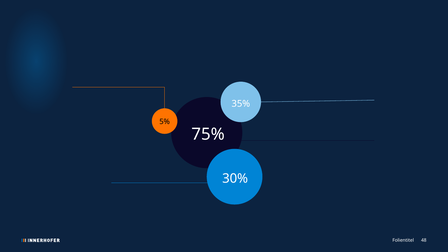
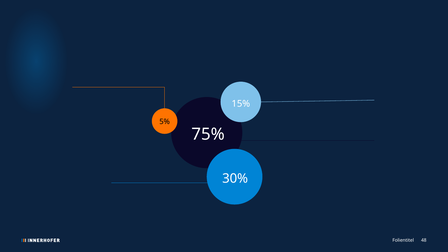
35%: 35% -> 15%
